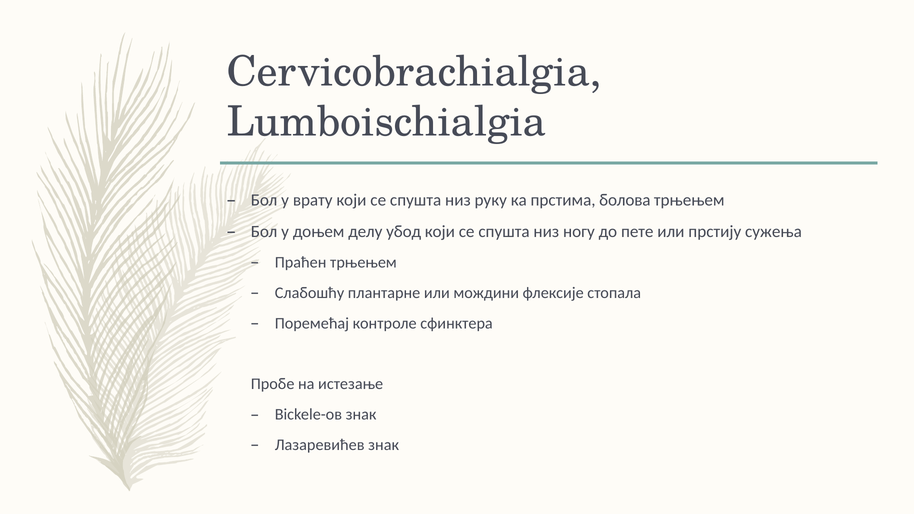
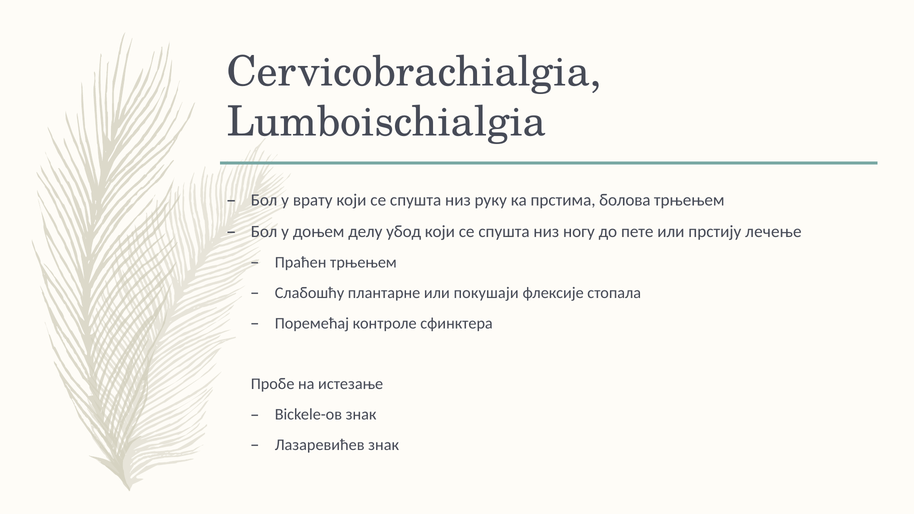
сужења: сужења -> лечење
мождини: мождини -> покушаји
